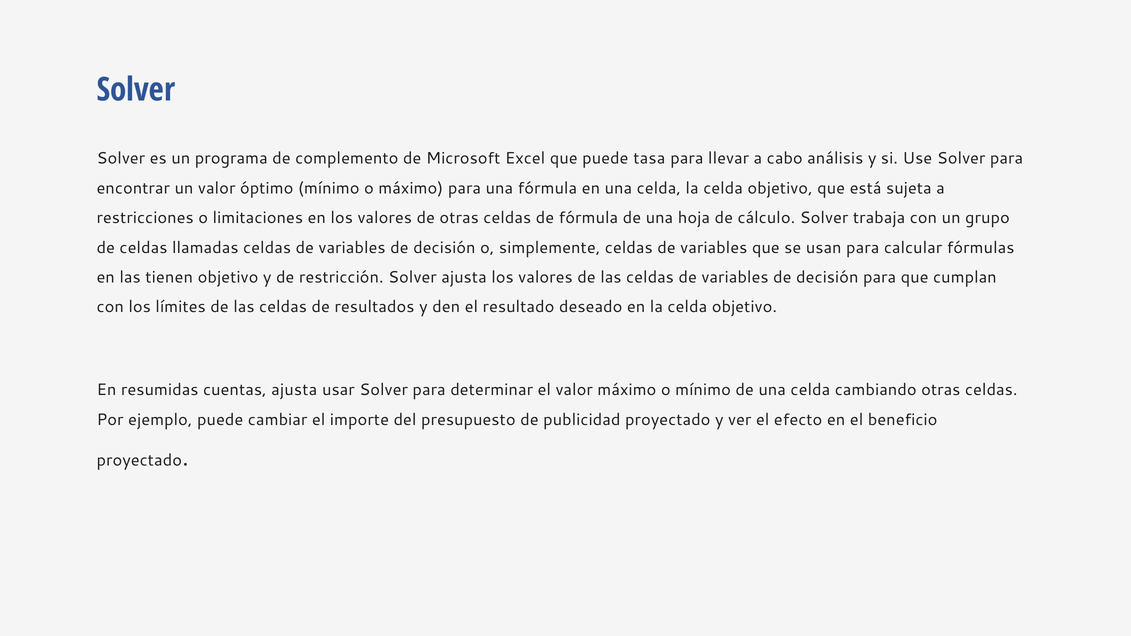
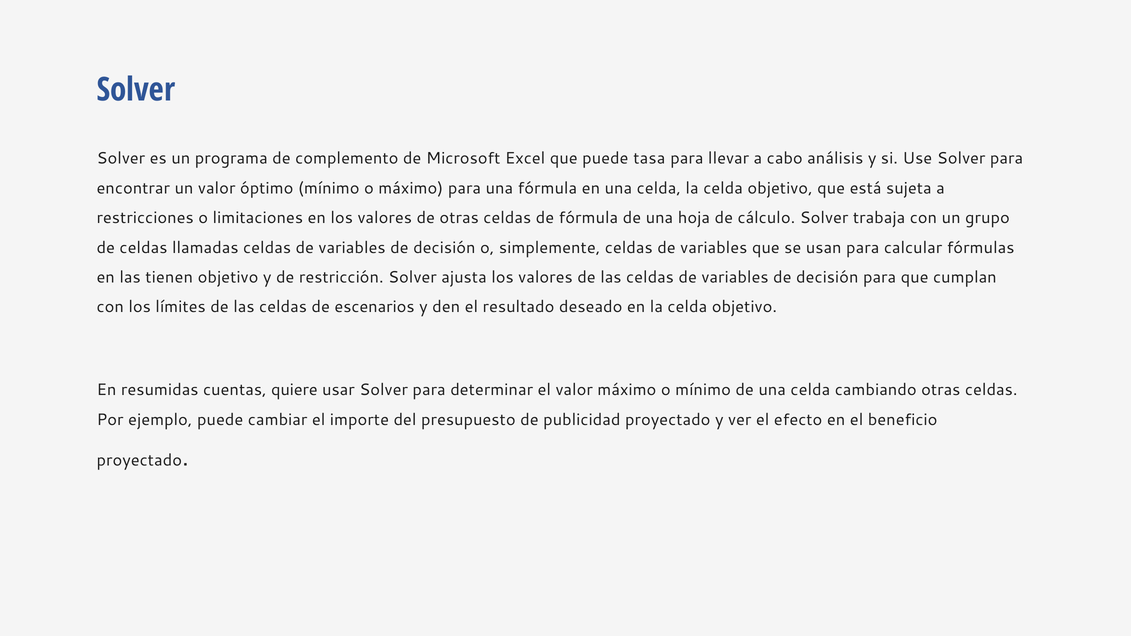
resultados: resultados -> escenarios
cuentas ajusta: ajusta -> quiere
